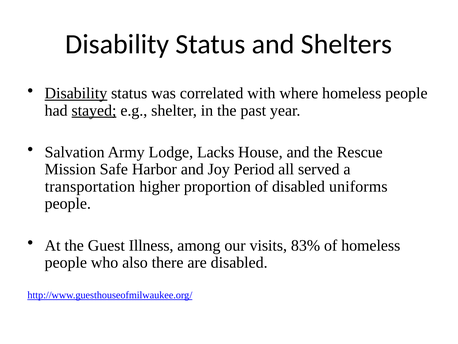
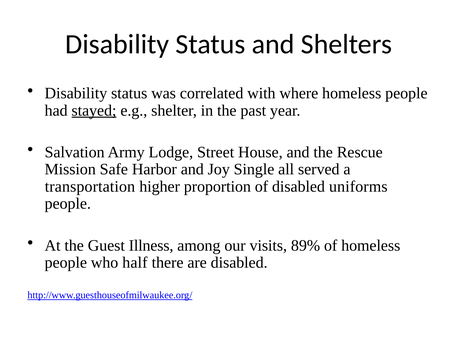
Disability at (76, 93) underline: present -> none
Lacks: Lacks -> Street
Period: Period -> Single
83%: 83% -> 89%
also: also -> half
